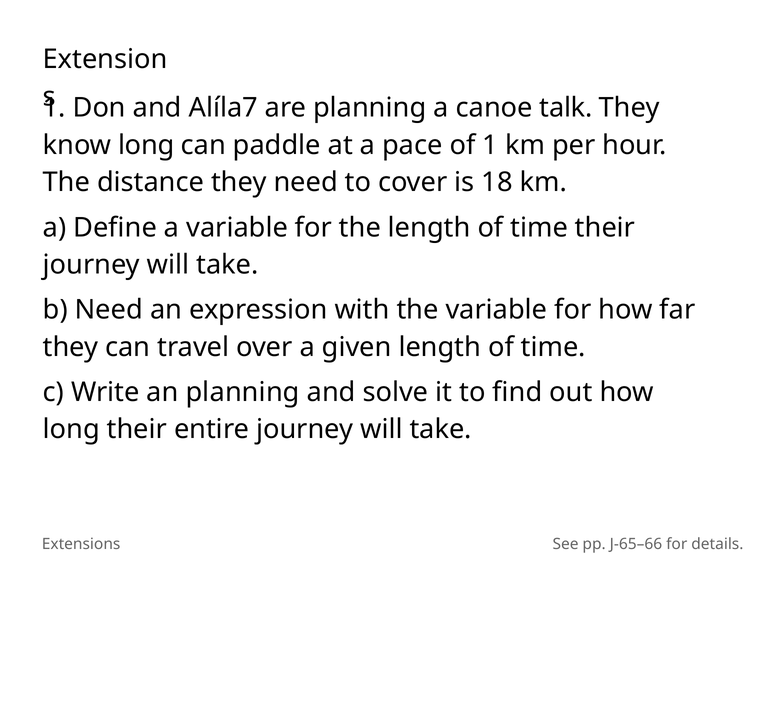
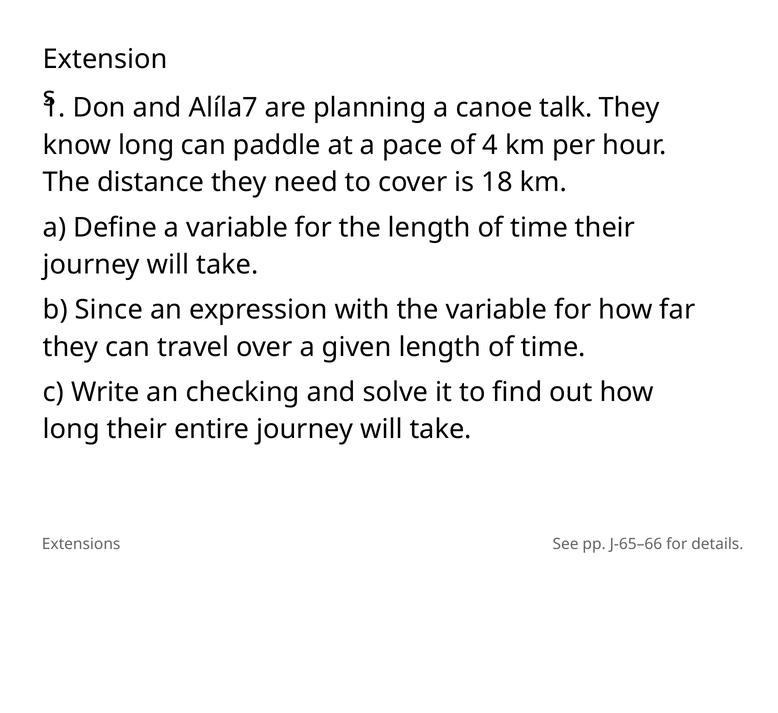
of 1: 1 -> 4
b Need: Need -> Since
an planning: planning -> checking
